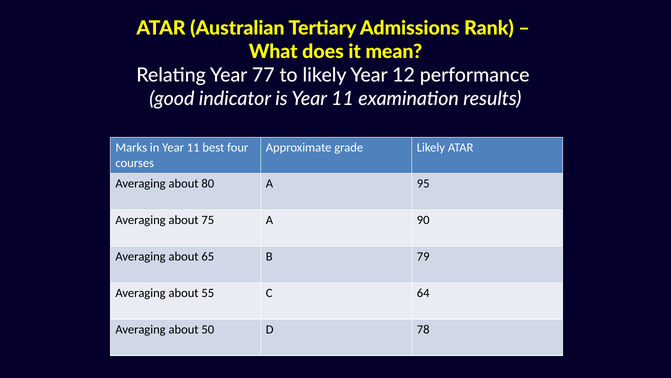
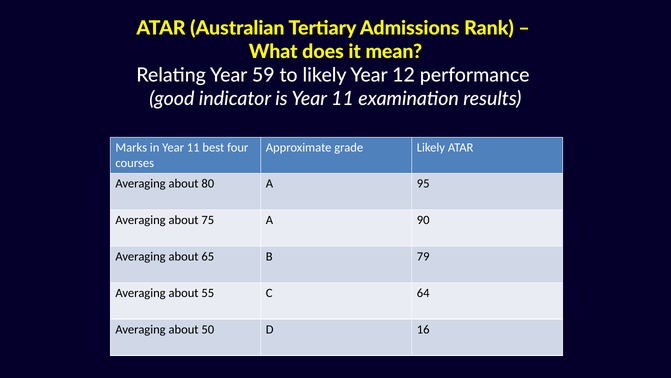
77: 77 -> 59
78: 78 -> 16
